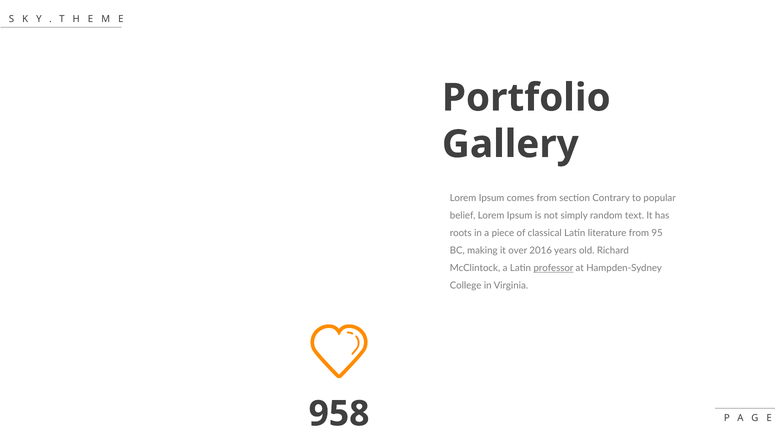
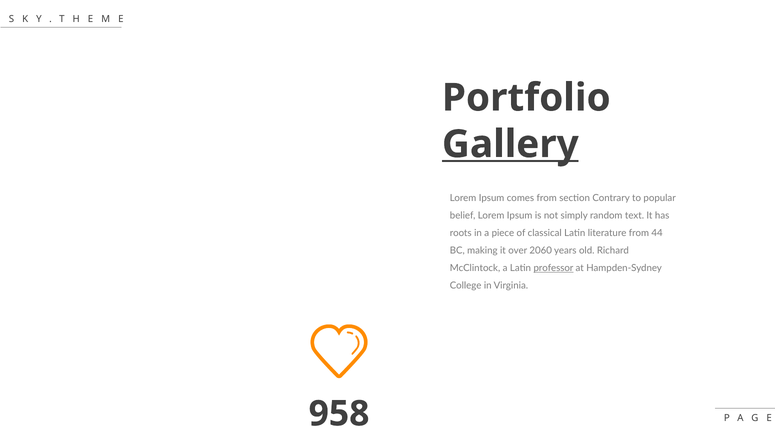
Gallery underline: none -> present
95: 95 -> 44
2016: 2016 -> 2060
